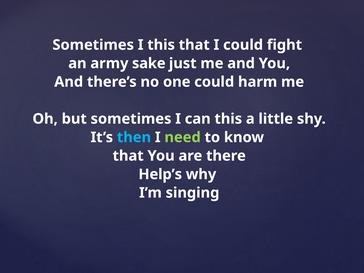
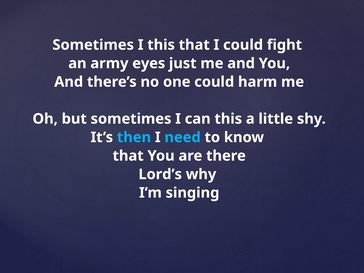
sake: sake -> eyes
need colour: light green -> light blue
Help’s: Help’s -> Lord’s
